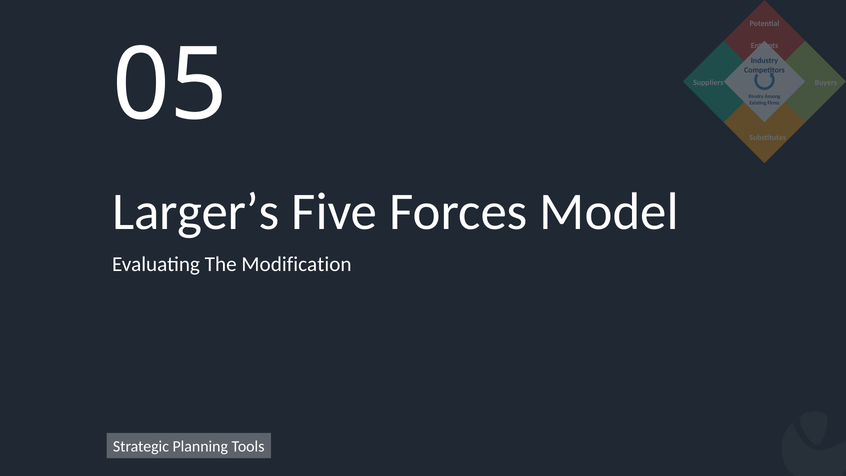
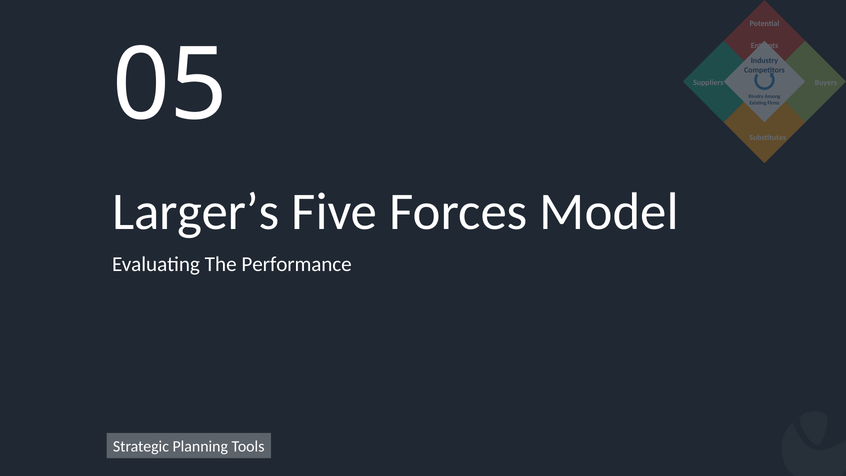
Modification: Modification -> Performance
